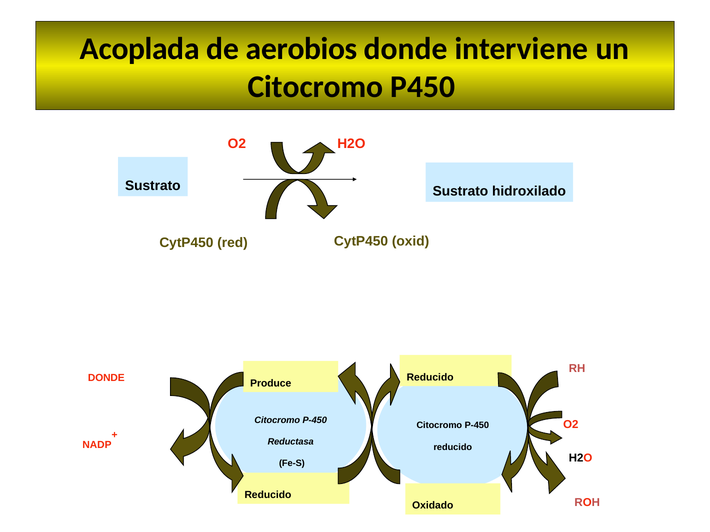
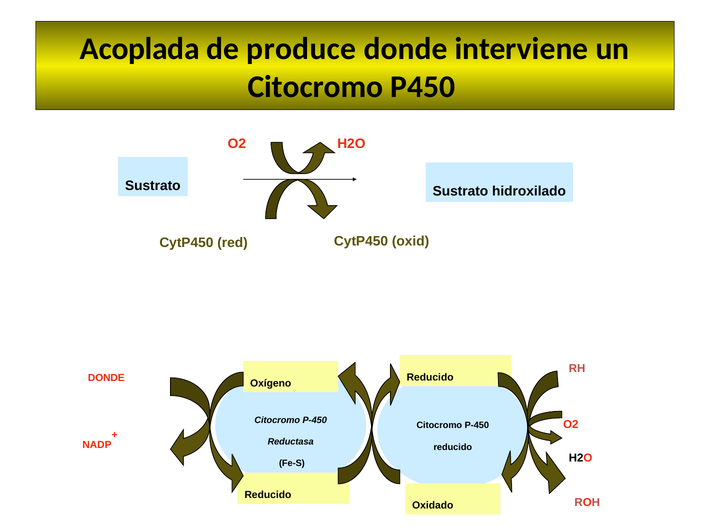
aerobios: aerobios -> produce
Produce: Produce -> Oxígeno
